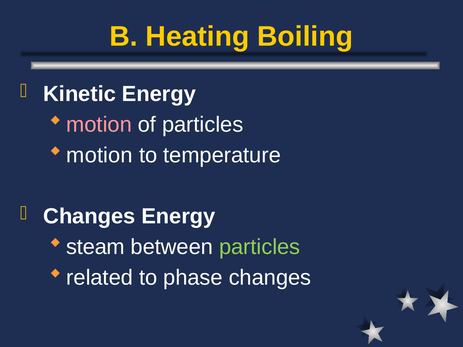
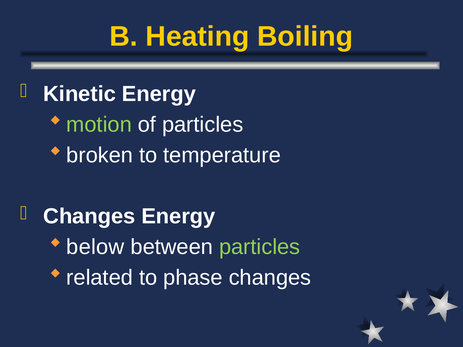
motion at (99, 125) colour: pink -> light green
motion at (100, 155): motion -> broken
steam: steam -> below
